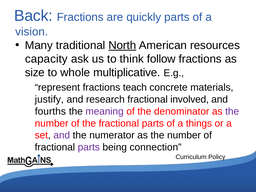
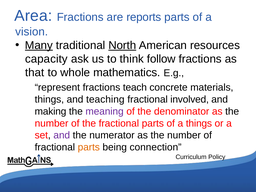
Back: Back -> Area
quickly: quickly -> reports
Many underline: none -> present
size: size -> that
multiplicative: multiplicative -> mathematics
justify at (49, 99): justify -> things
research: research -> teaching
fourths: fourths -> making
the at (232, 111) colour: purple -> black
parts at (89, 147) colour: purple -> orange
